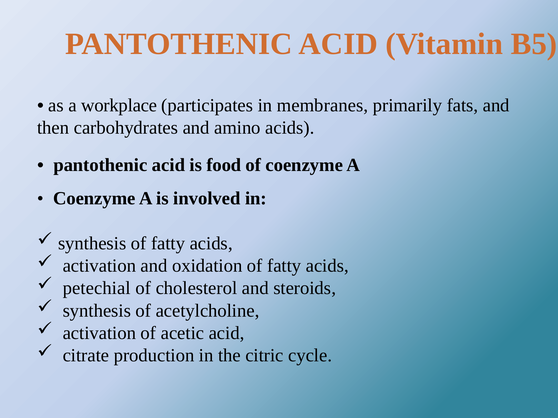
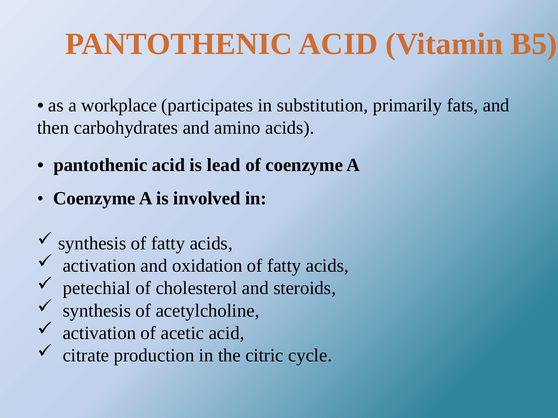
membranes: membranes -> substitution
food: food -> lead
